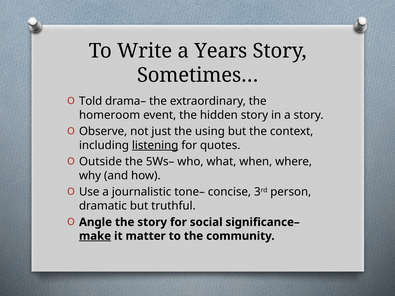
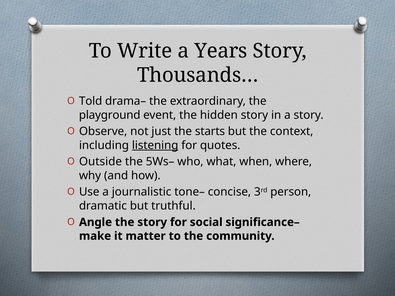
Sometimes…: Sometimes… -> Thousands…
homeroom: homeroom -> playground
using: using -> starts
make underline: present -> none
